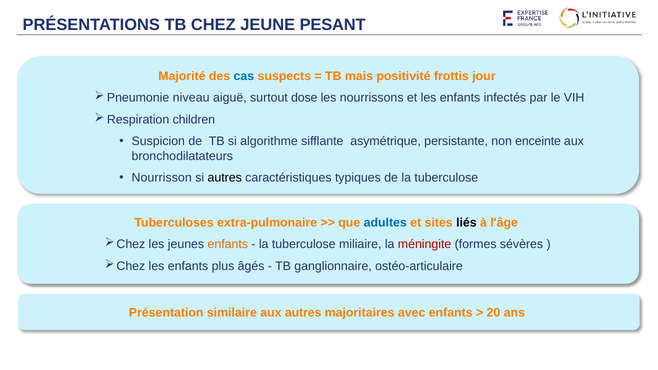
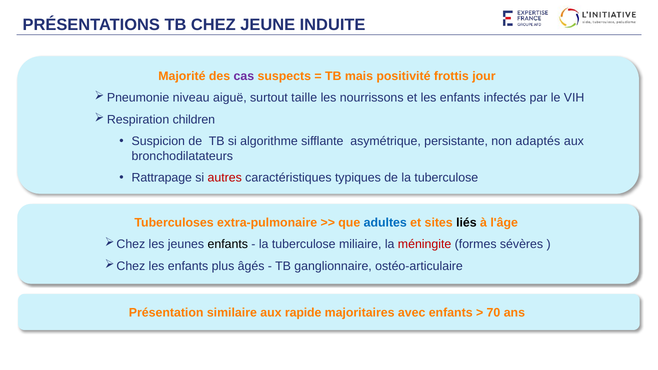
PESANT: PESANT -> INDUITE
cas colour: blue -> purple
dose: dose -> taille
enceinte: enceinte -> adaptés
Nourrisson: Nourrisson -> Rattrapage
autres at (225, 178) colour: black -> red
enfants at (228, 244) colour: orange -> black
aux autres: autres -> rapide
20: 20 -> 70
